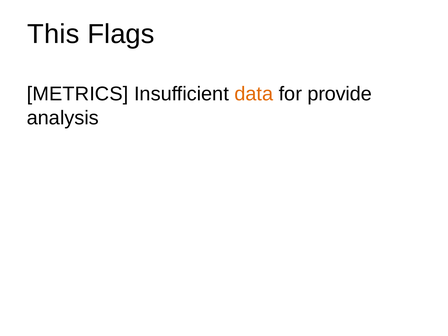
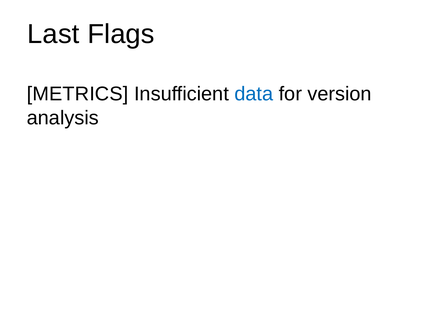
This: This -> Last
data colour: orange -> blue
provide: provide -> version
